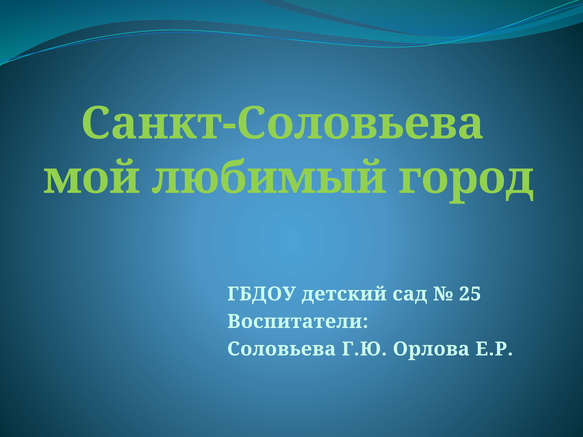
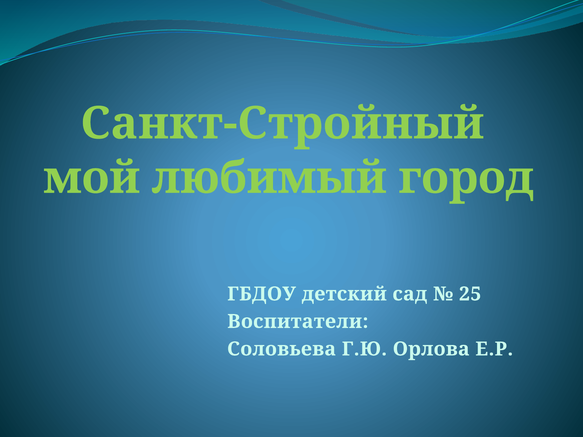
Санкт-Соловьева: Санкт-Соловьева -> Санкт-Стройный
